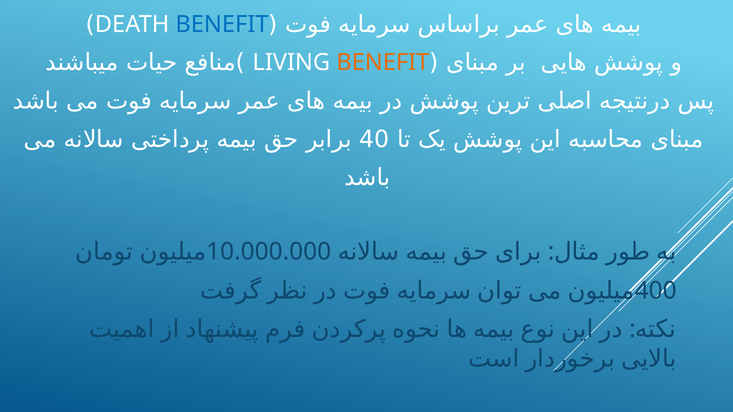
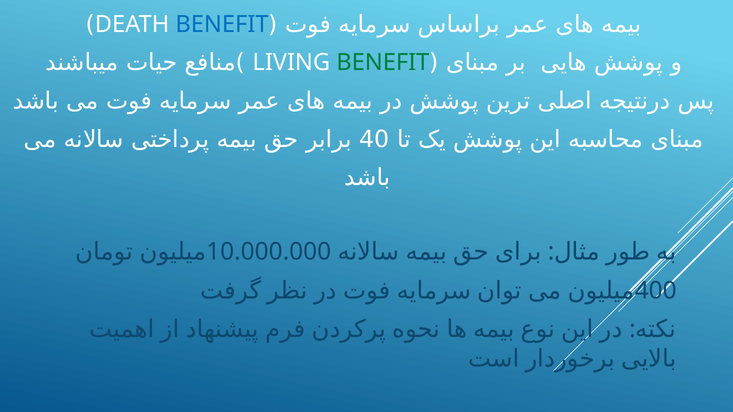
BENEFIT at (383, 63) colour: orange -> green
